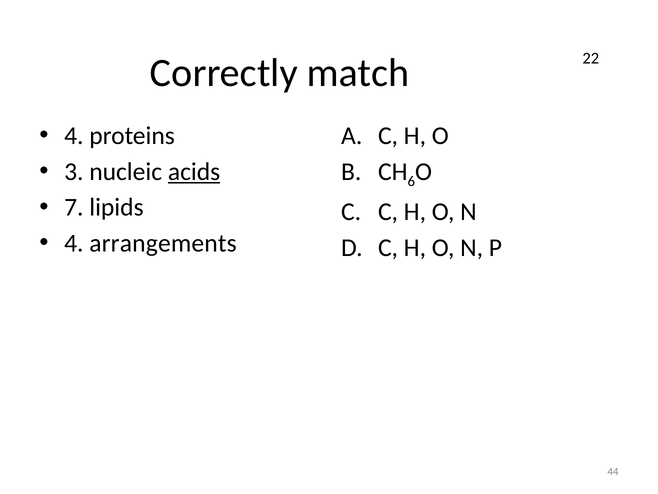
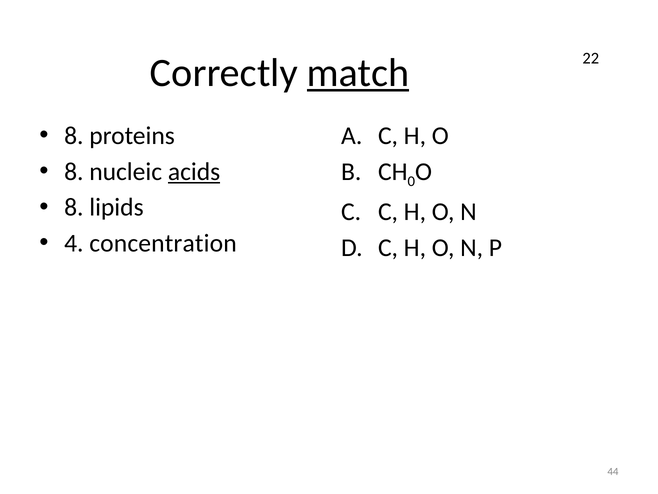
match underline: none -> present
4 at (74, 136): 4 -> 8
3 at (74, 171): 3 -> 8
6: 6 -> 0
7 at (74, 207): 7 -> 8
arrangements: arrangements -> concentration
